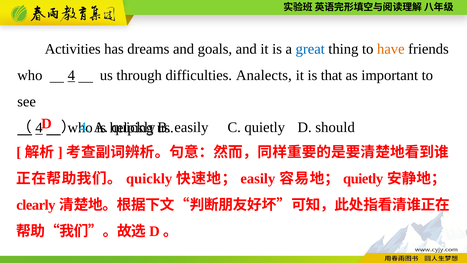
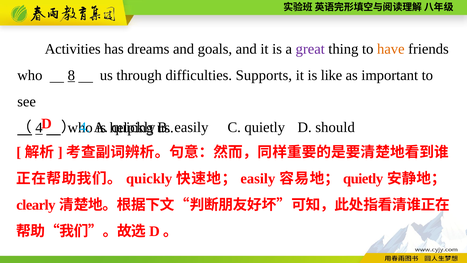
great colour: blue -> purple
who 4: 4 -> 8
Analects: Analects -> Supports
that: that -> like
